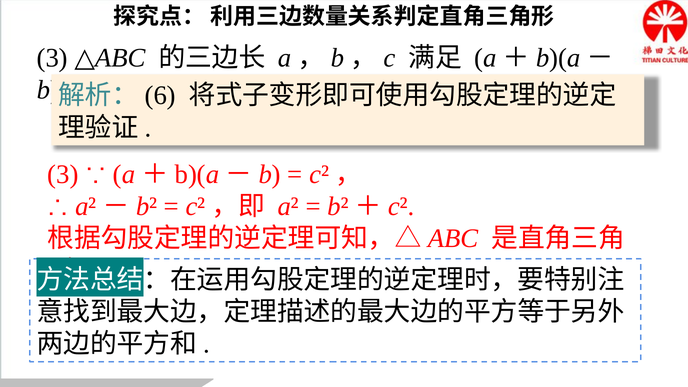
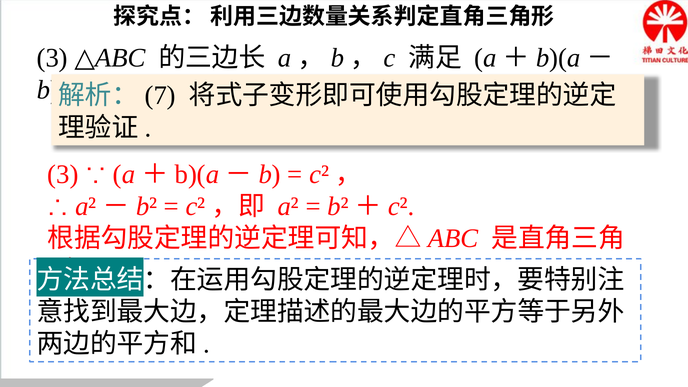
6: 6 -> 7
